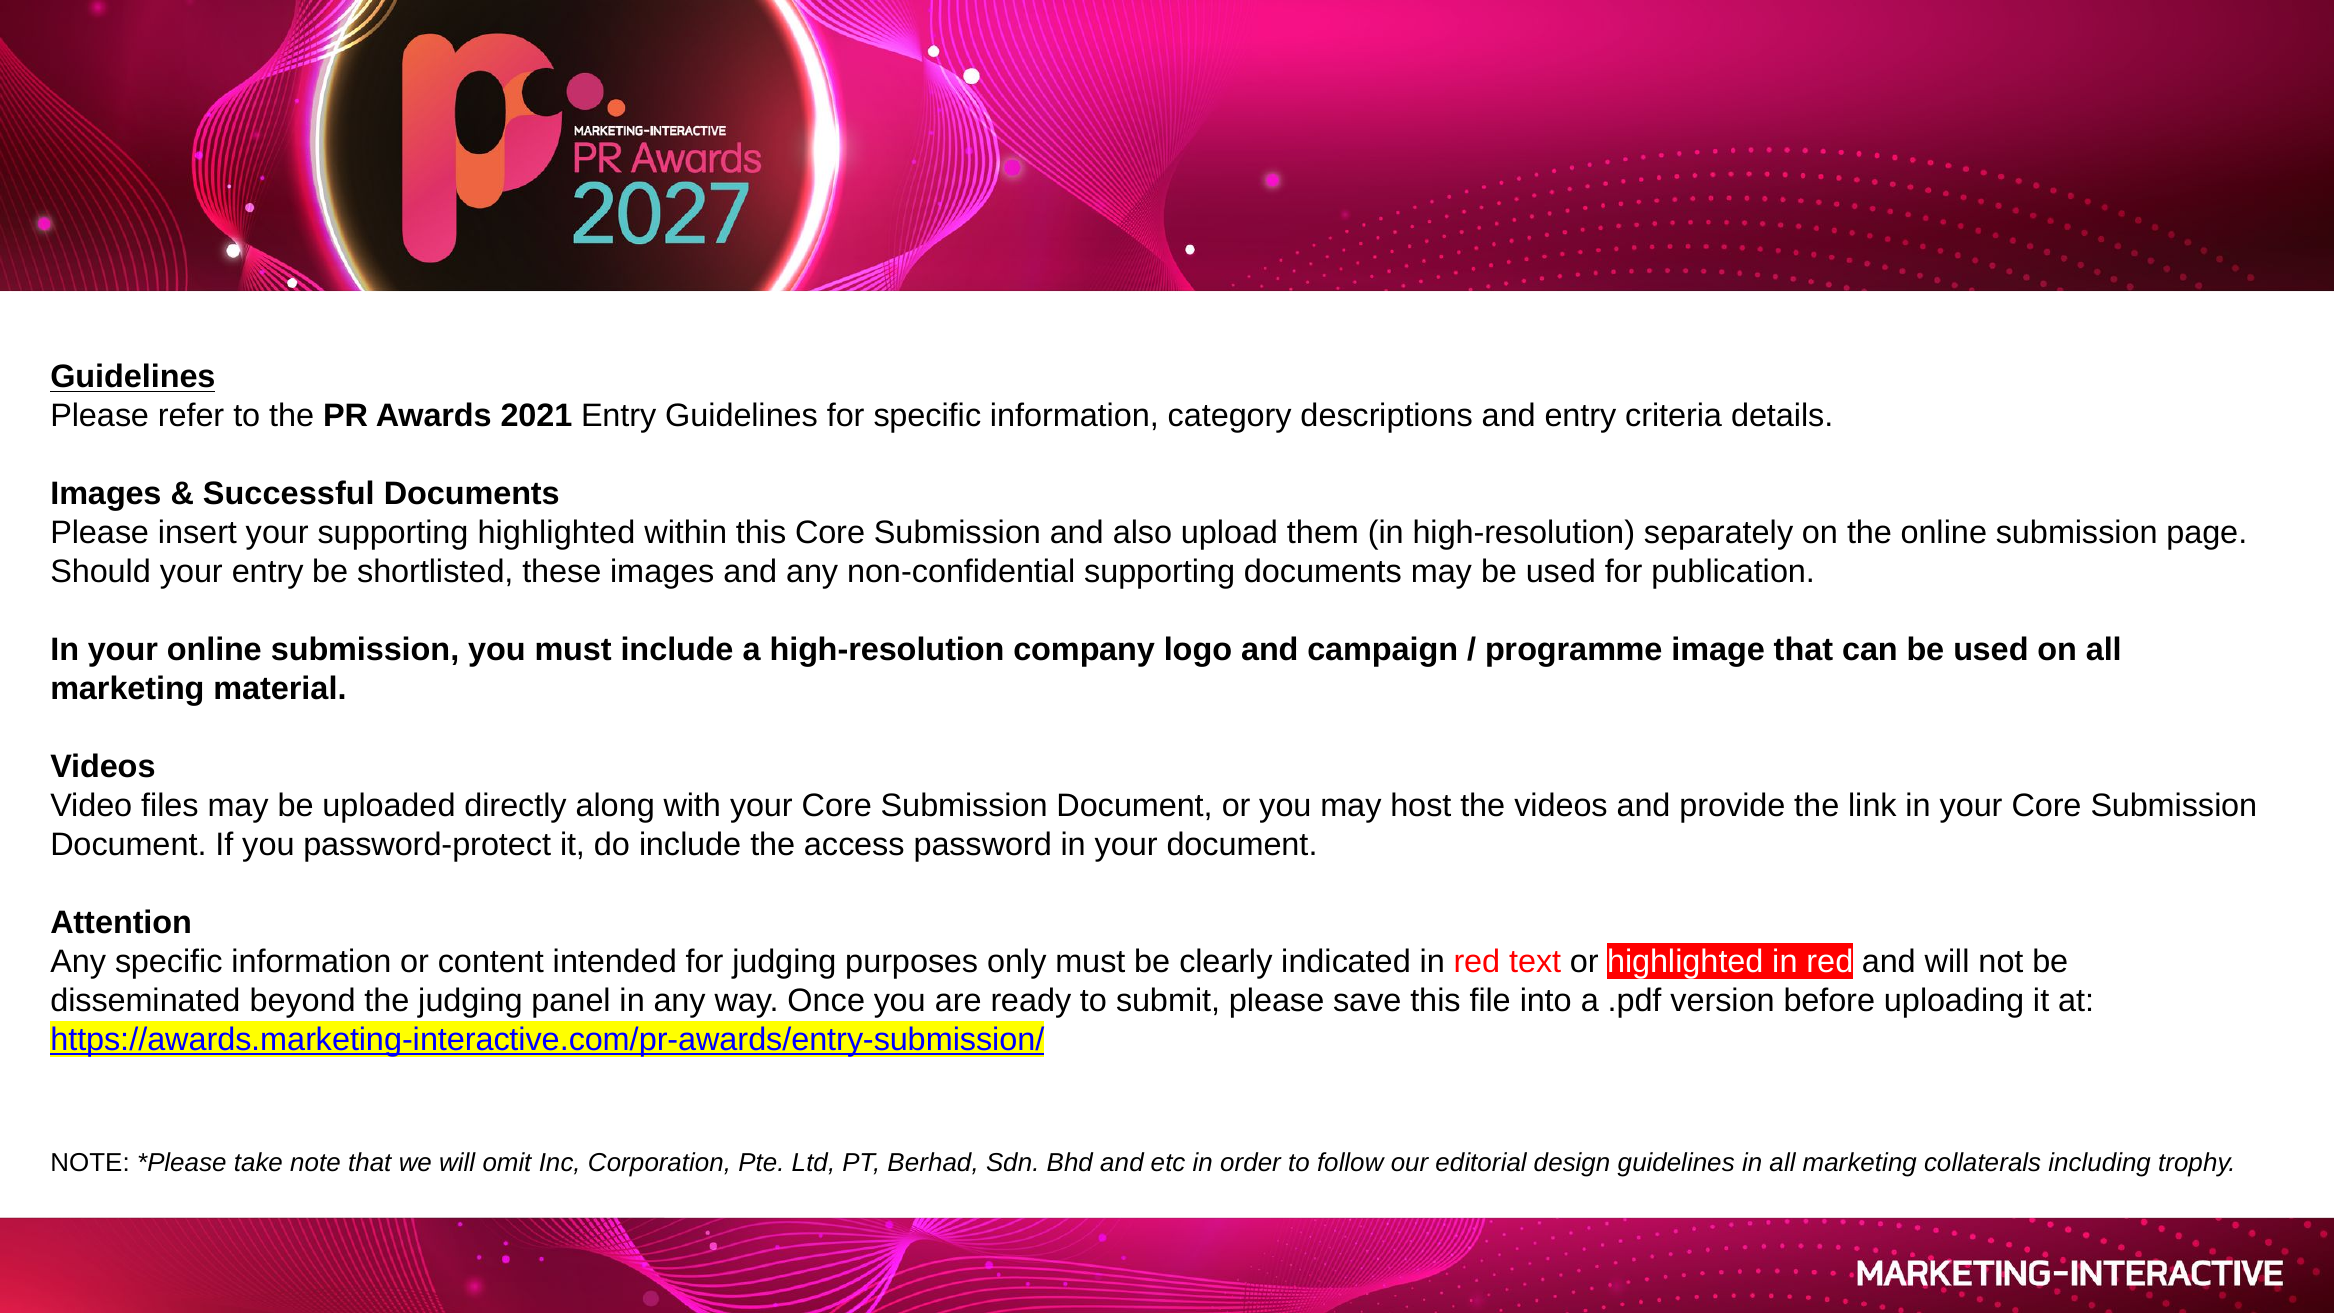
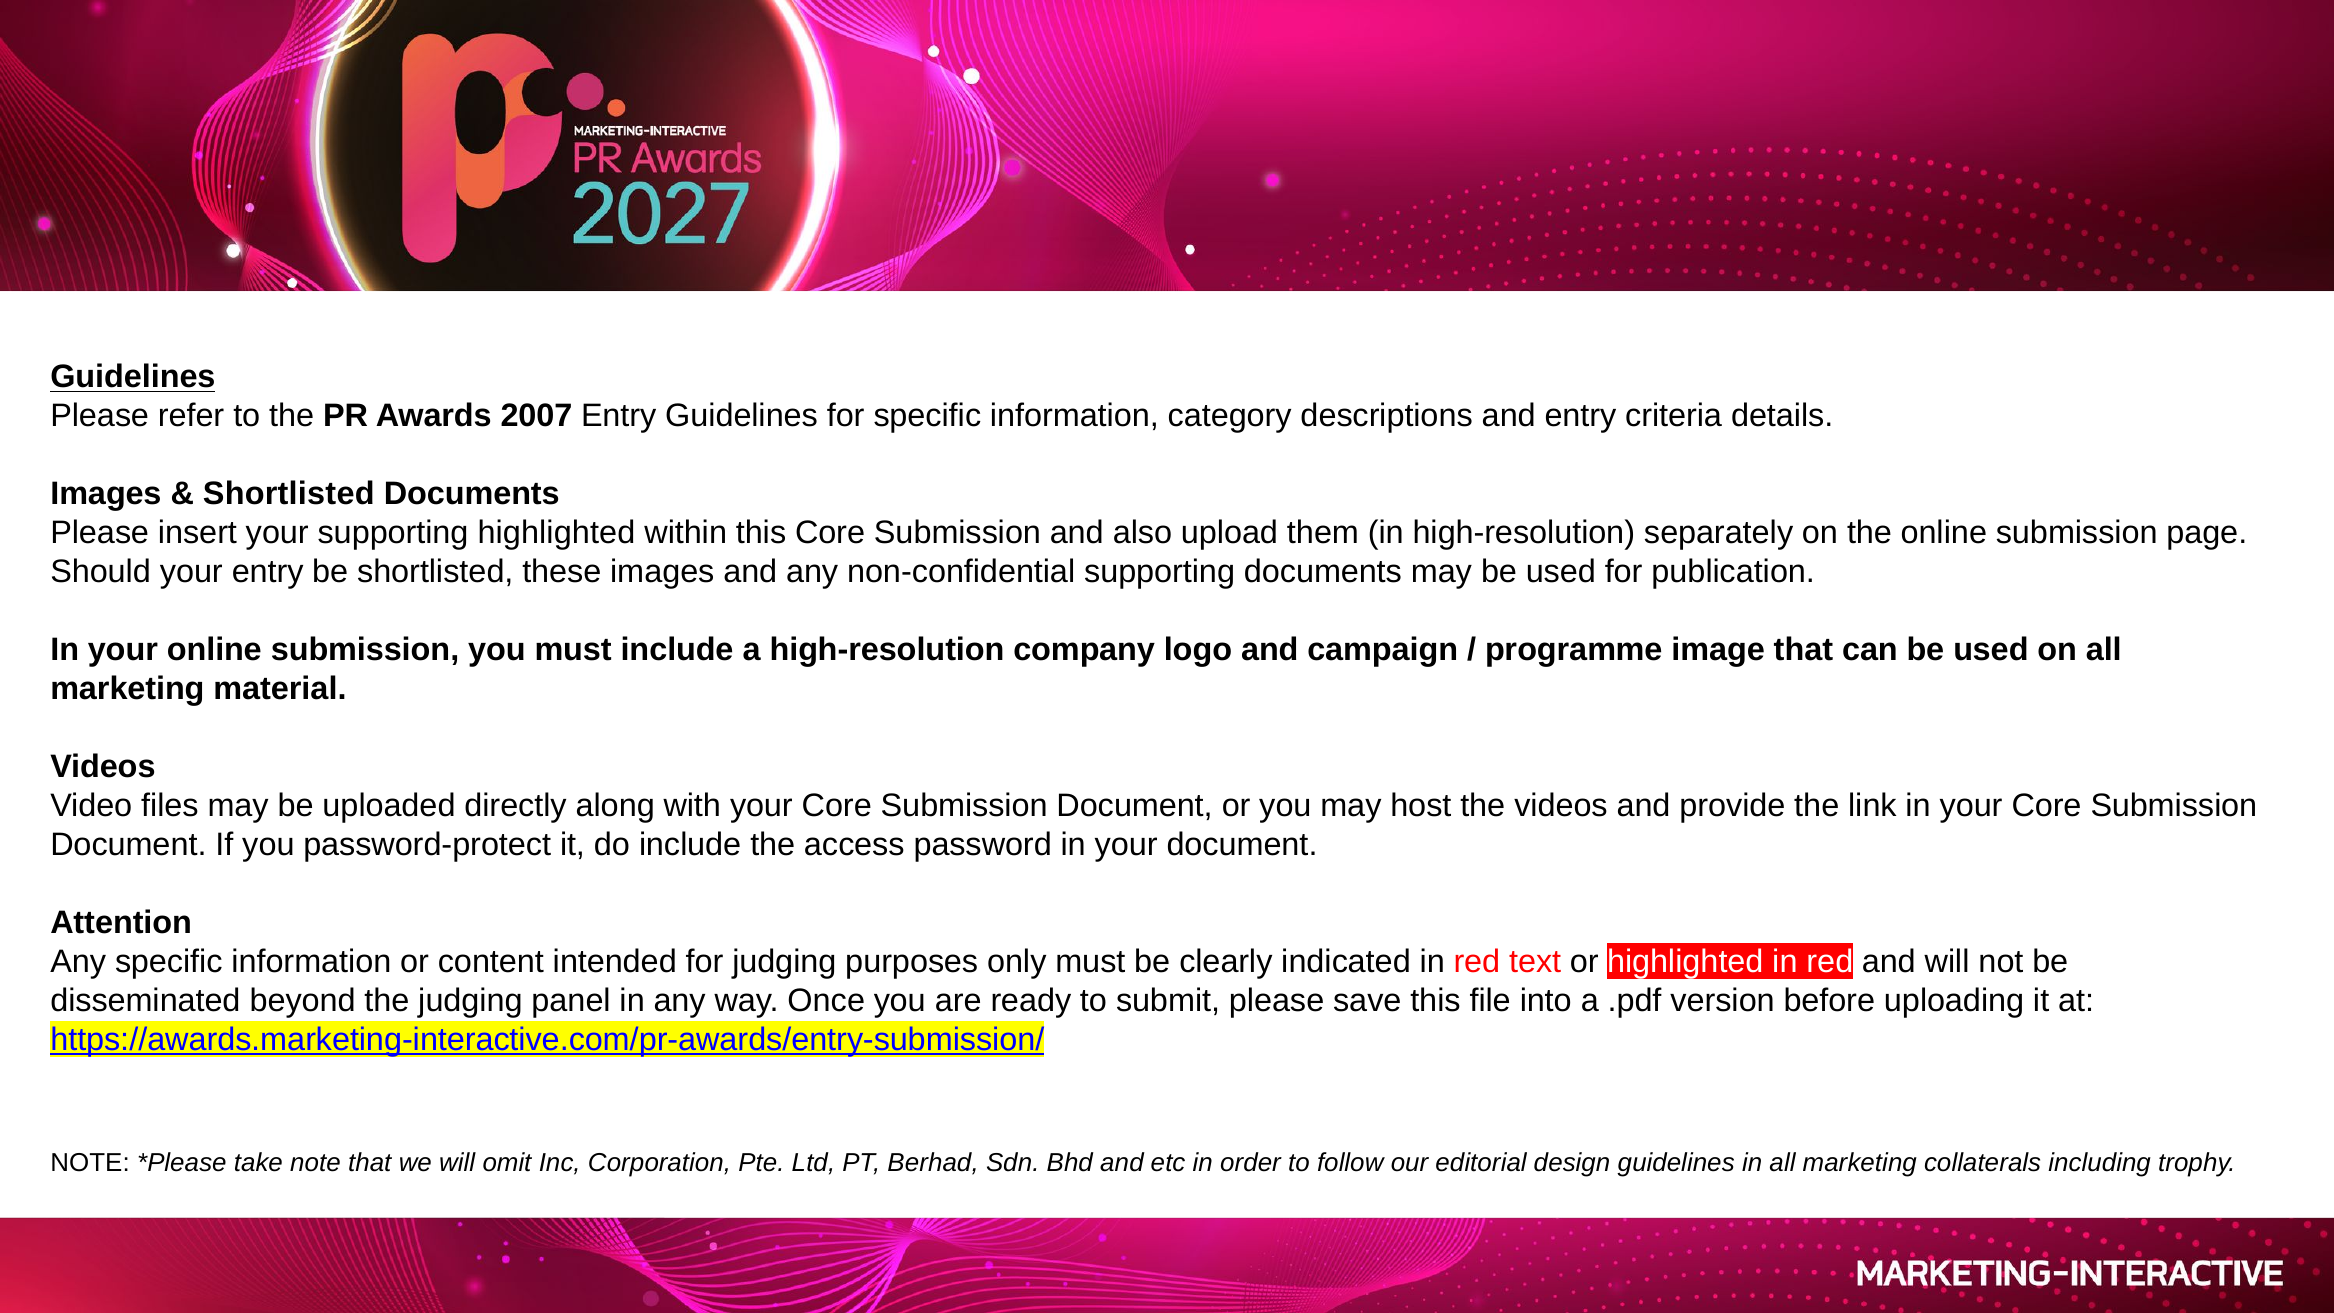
2021: 2021 -> 2007
Successful at (289, 494): Successful -> Shortlisted
